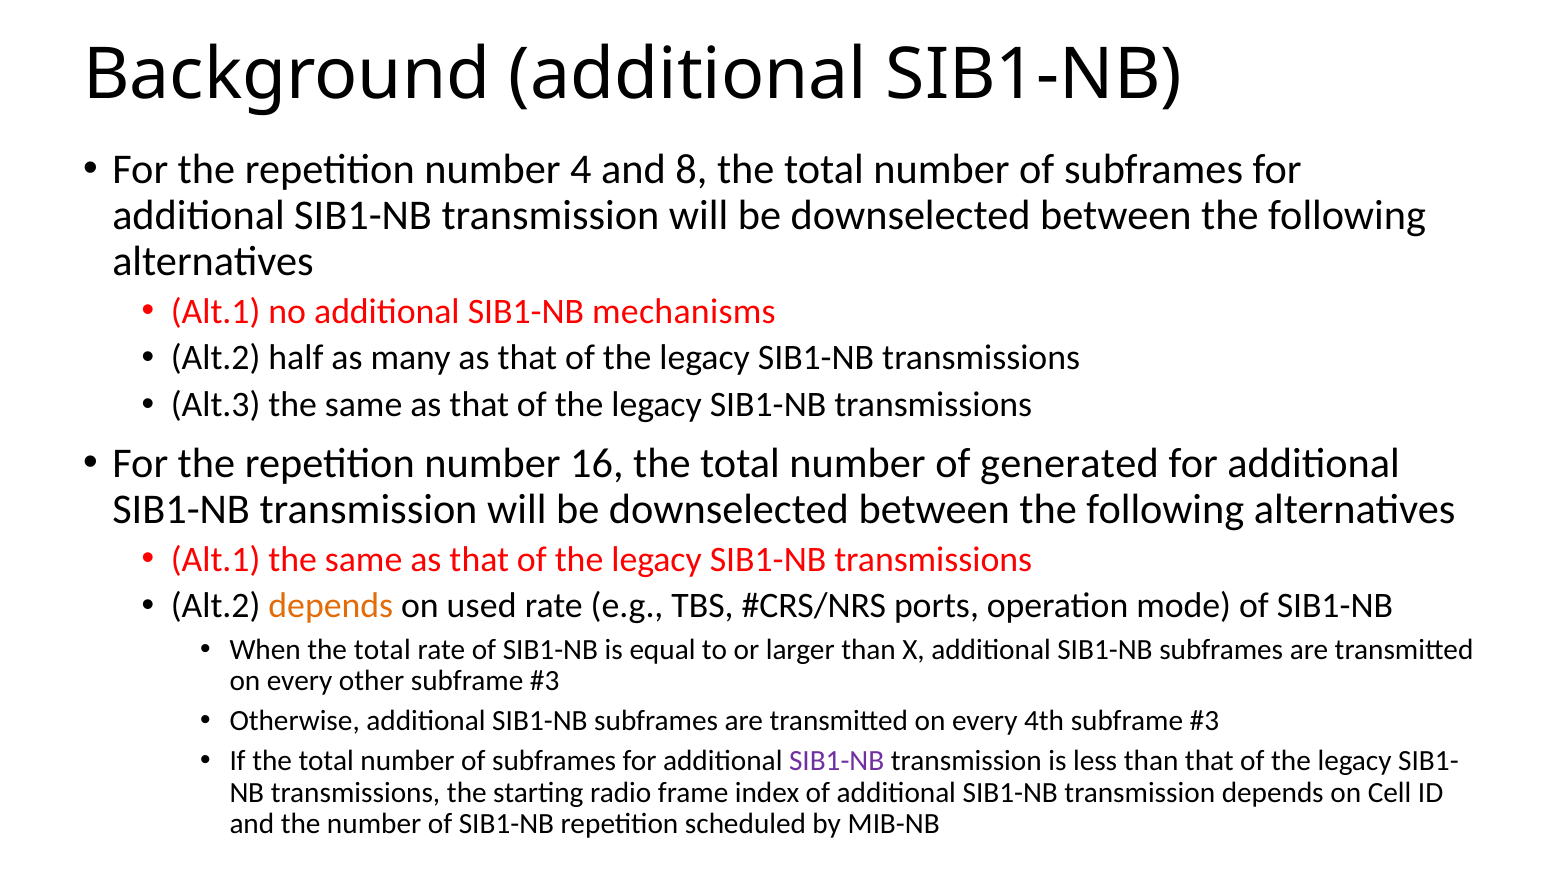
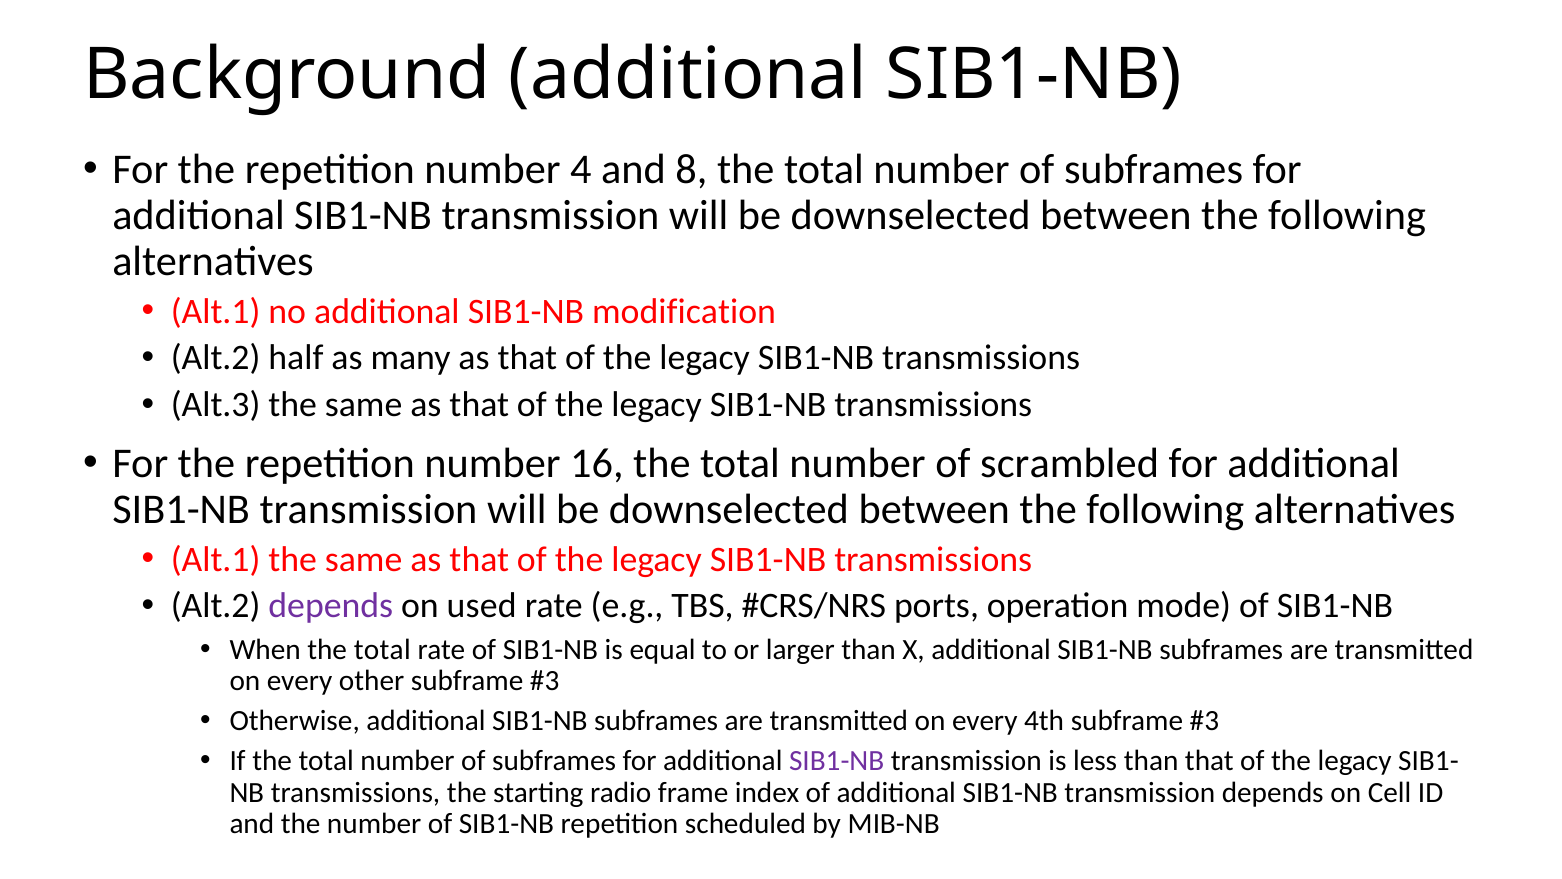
mechanisms: mechanisms -> modification
generated: generated -> scrambled
depends at (331, 606) colour: orange -> purple
